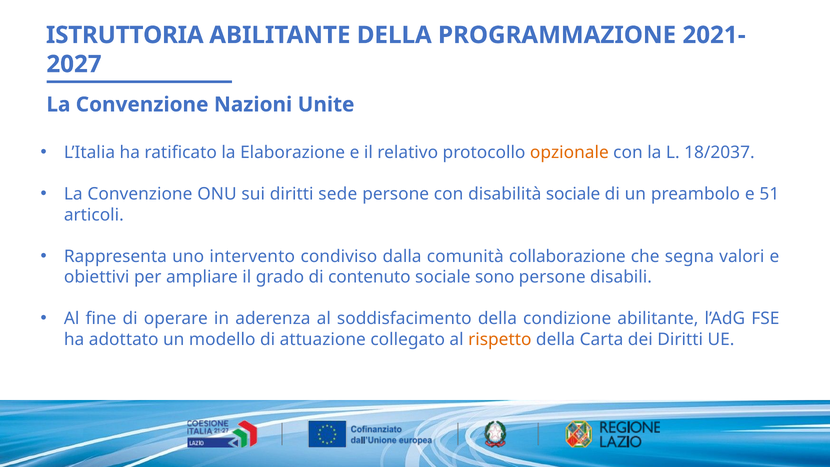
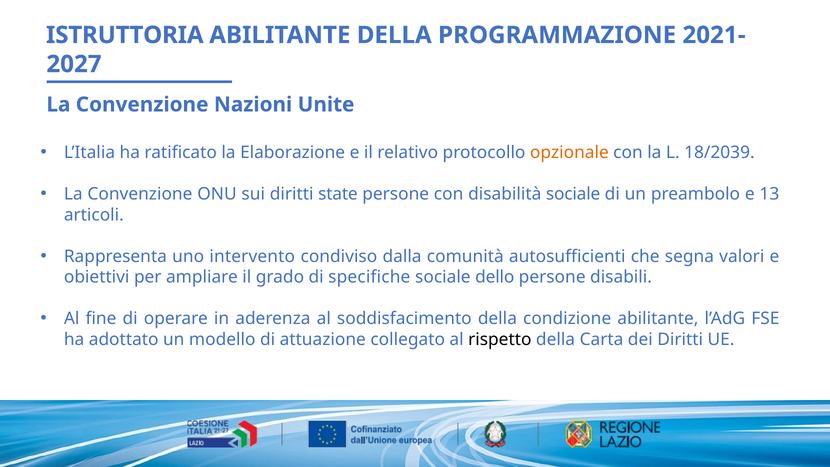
18/2037: 18/2037 -> 18/2039
sede: sede -> state
51: 51 -> 13
collaborazione: collaborazione -> autosufficienti
contenuto: contenuto -> specifiche
sono: sono -> dello
rispetto colour: orange -> black
